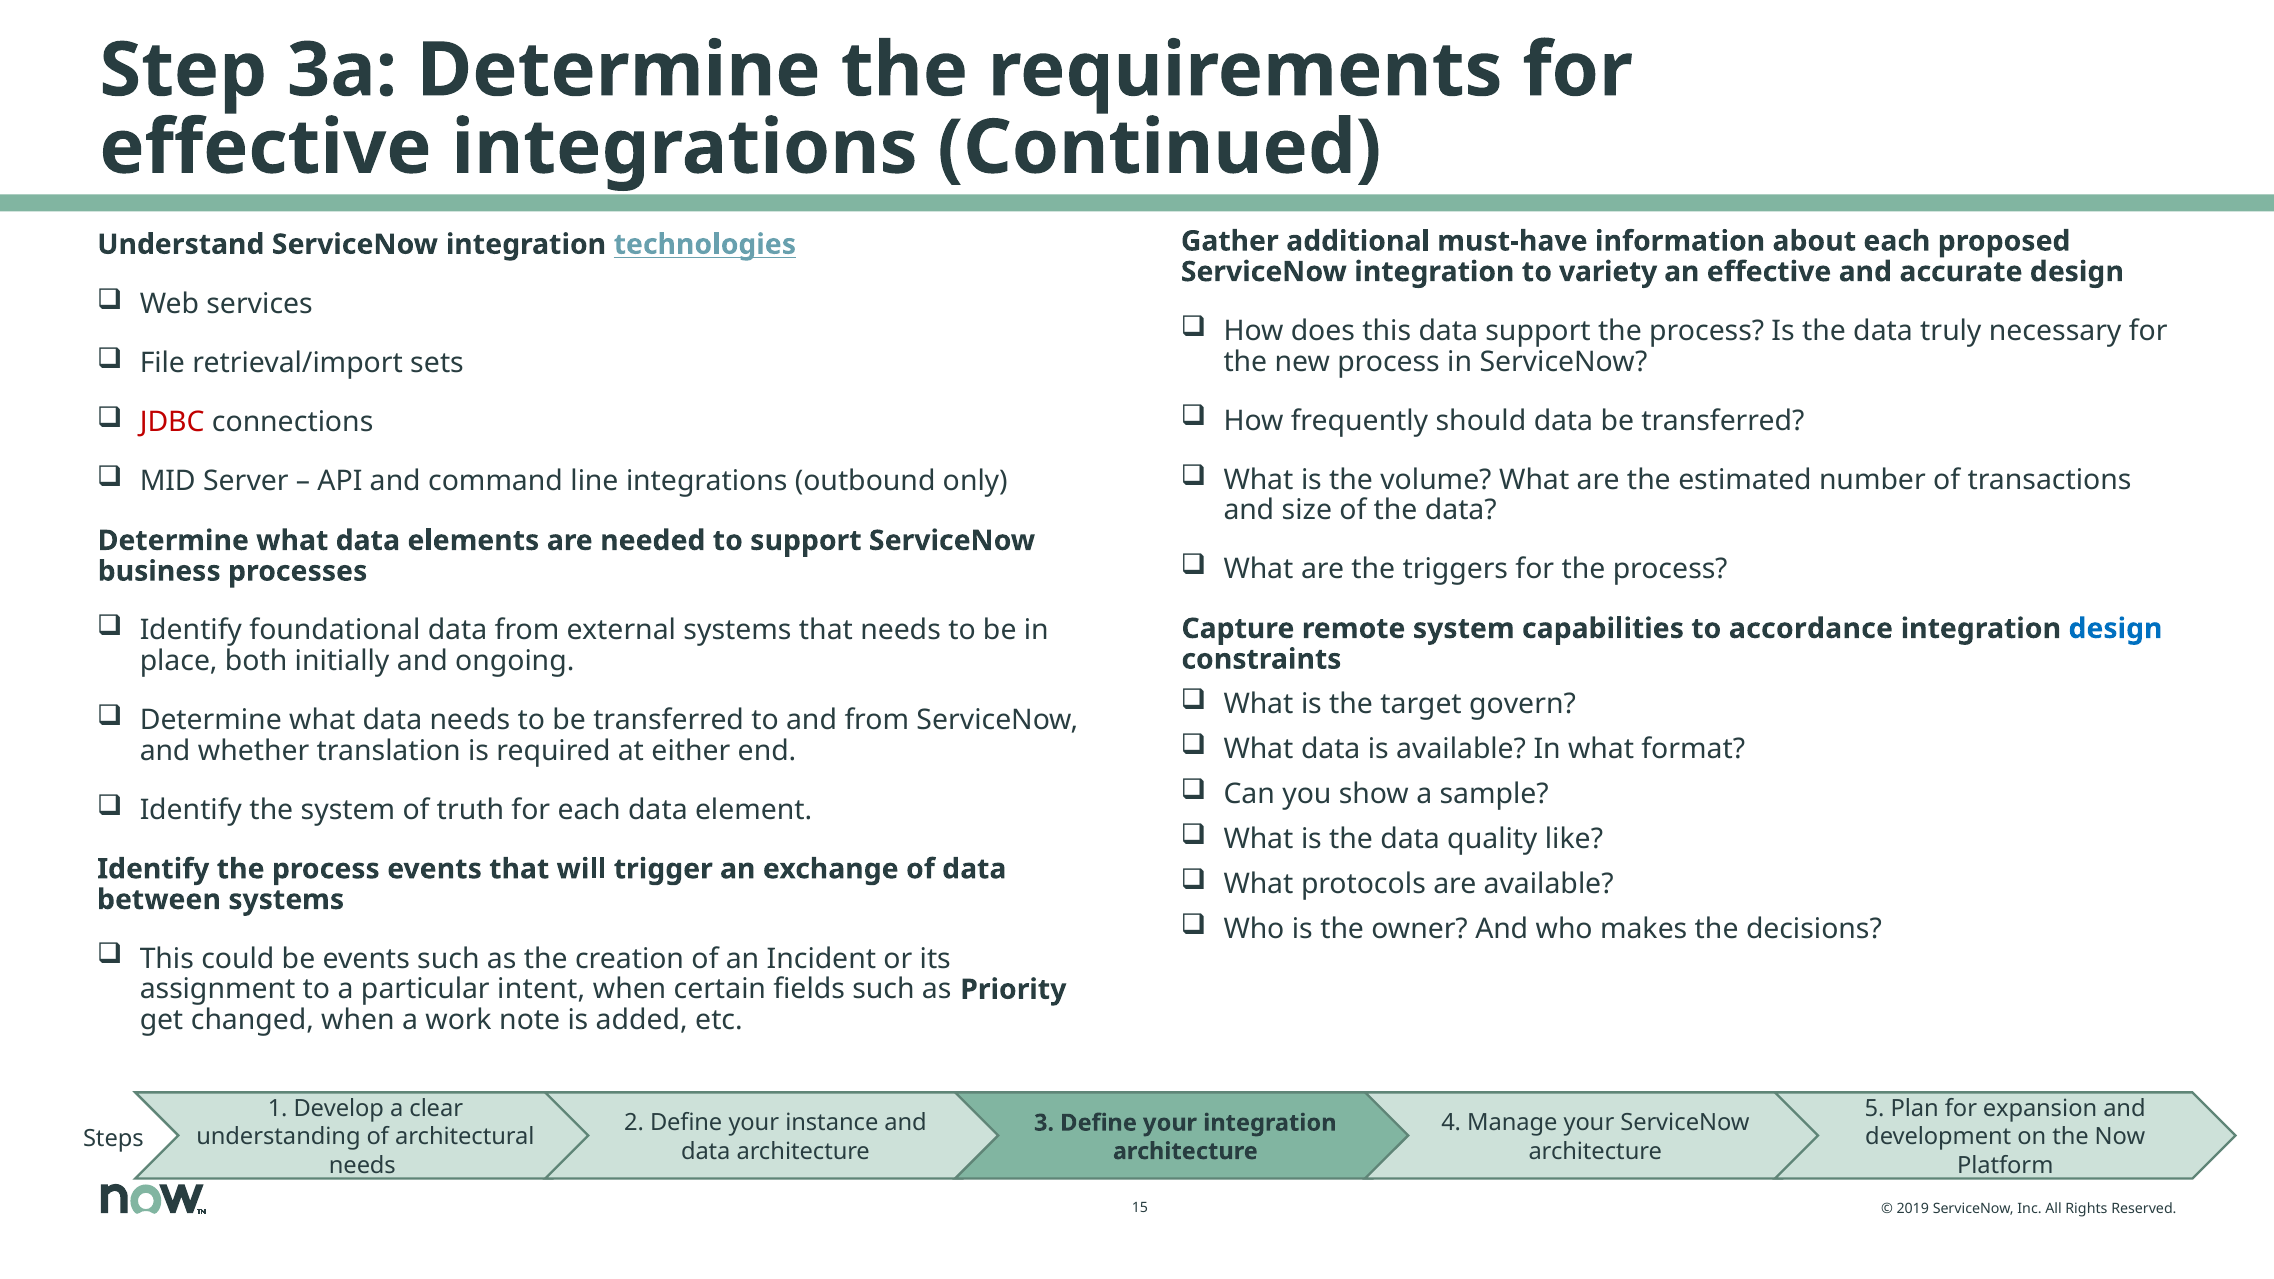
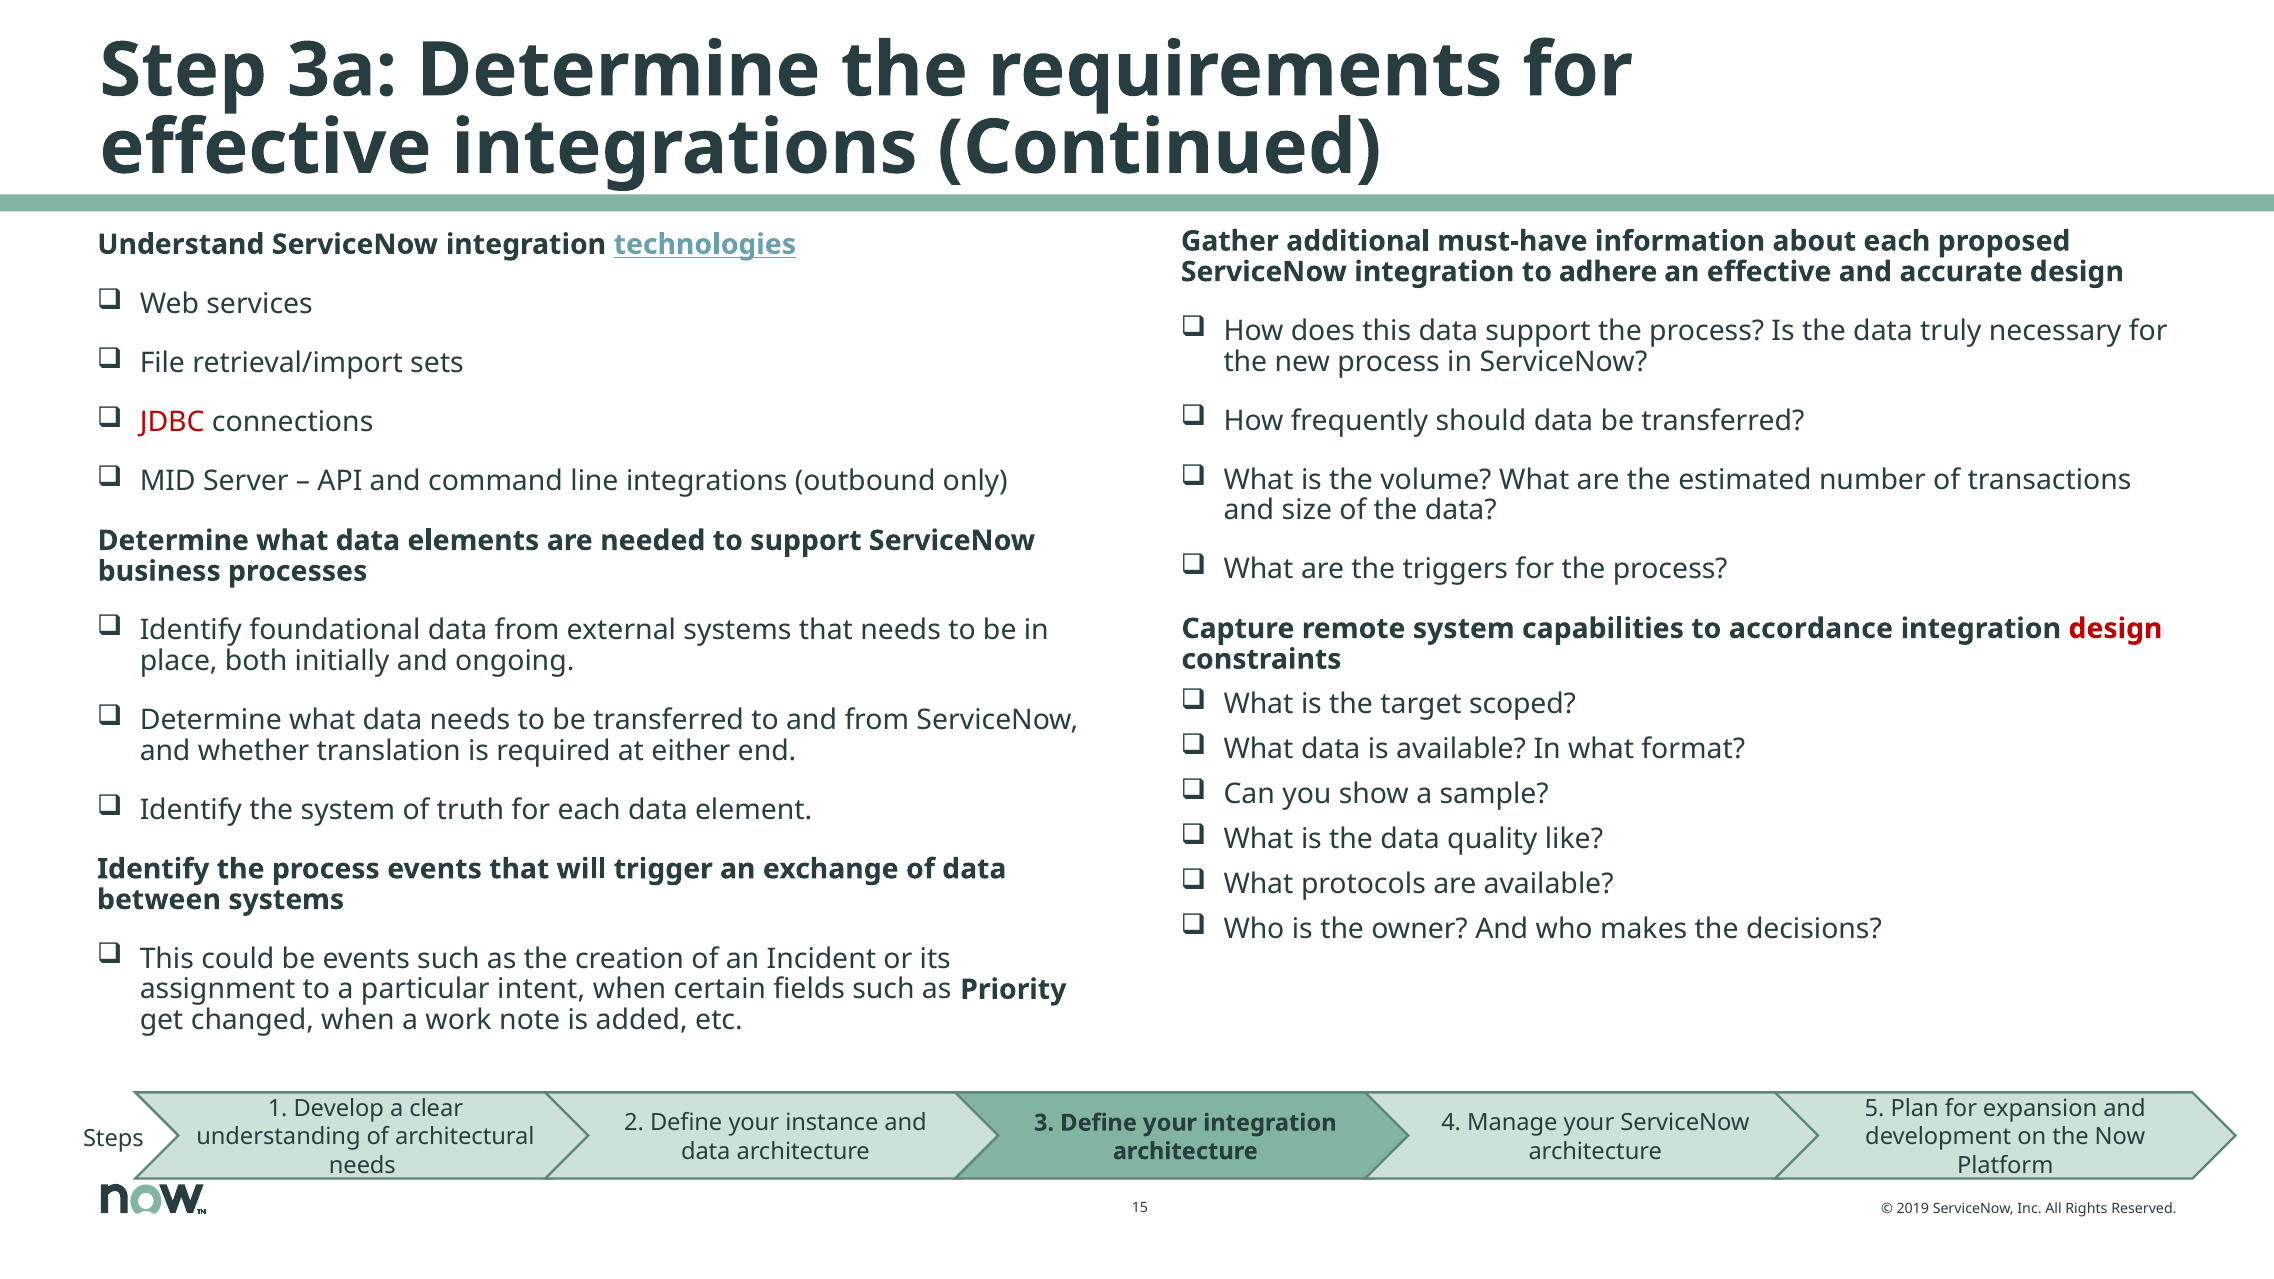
variety: variety -> adhere
design at (2115, 629) colour: blue -> red
govern: govern -> scoped
